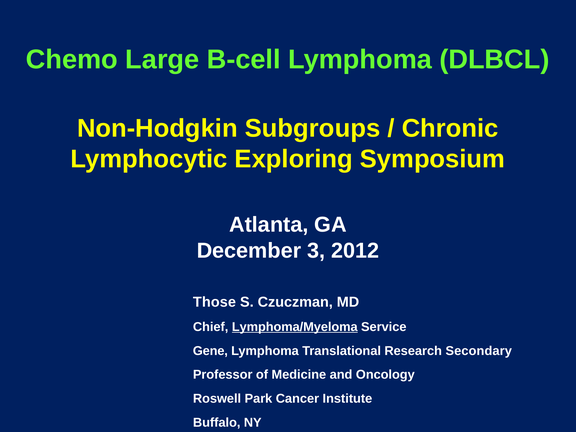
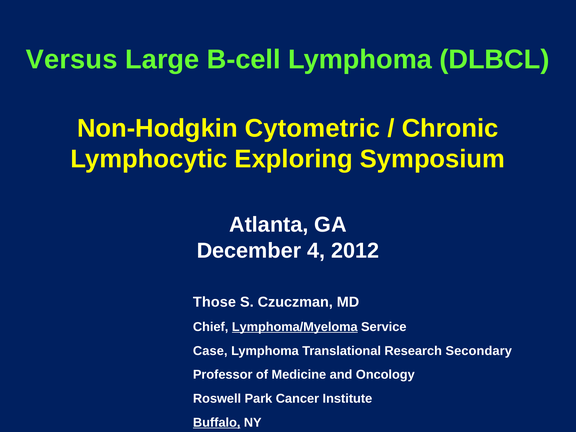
Chemo: Chemo -> Versus
Subgroups: Subgroups -> Cytometric
3: 3 -> 4
Gene: Gene -> Case
Buffalo underline: none -> present
